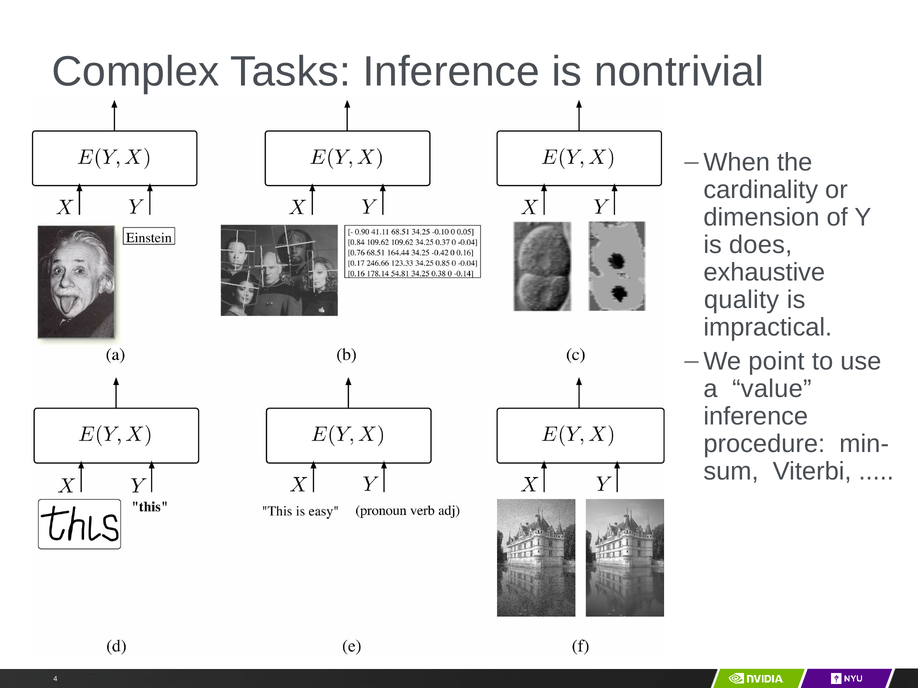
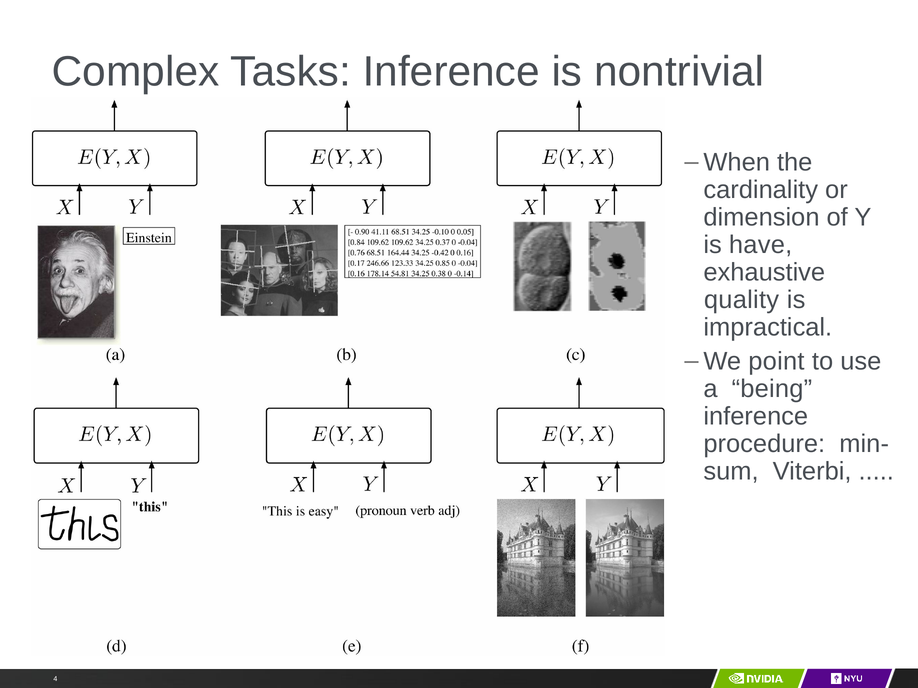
does: does -> have
value: value -> being
